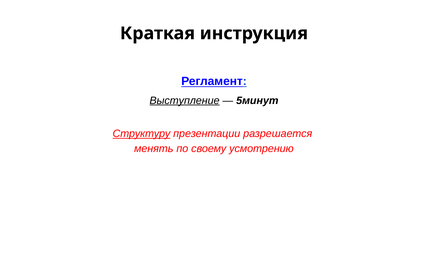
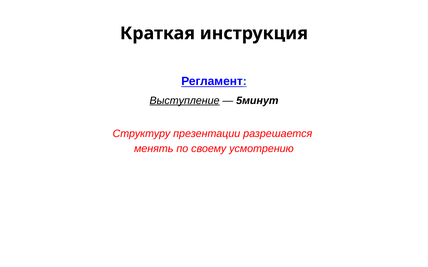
Структуру underline: present -> none
